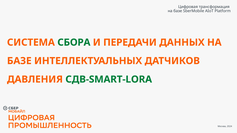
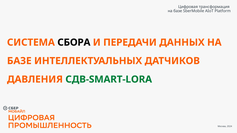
СБОРА colour: green -> black
